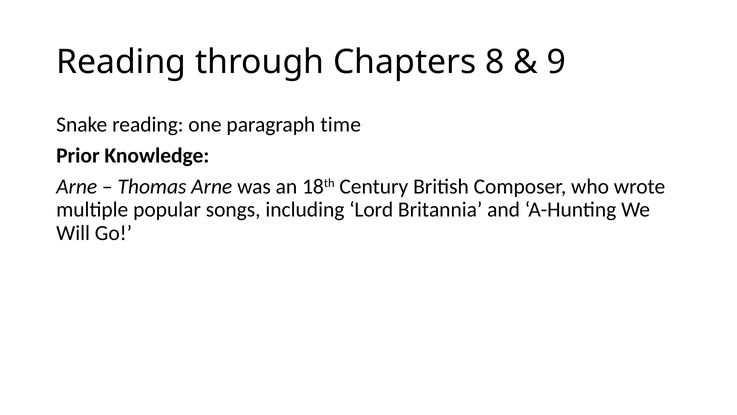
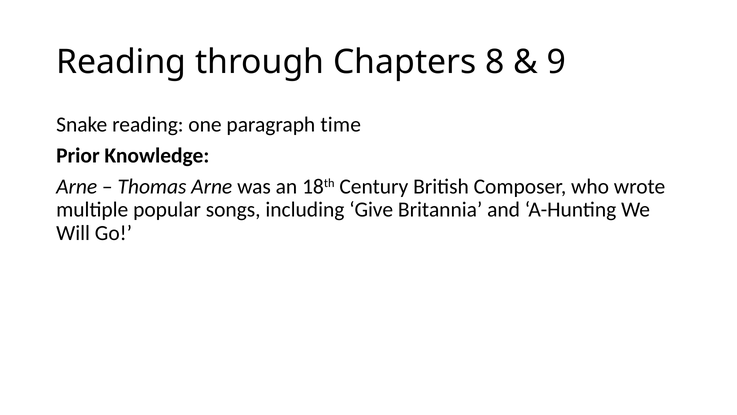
Lord: Lord -> Give
